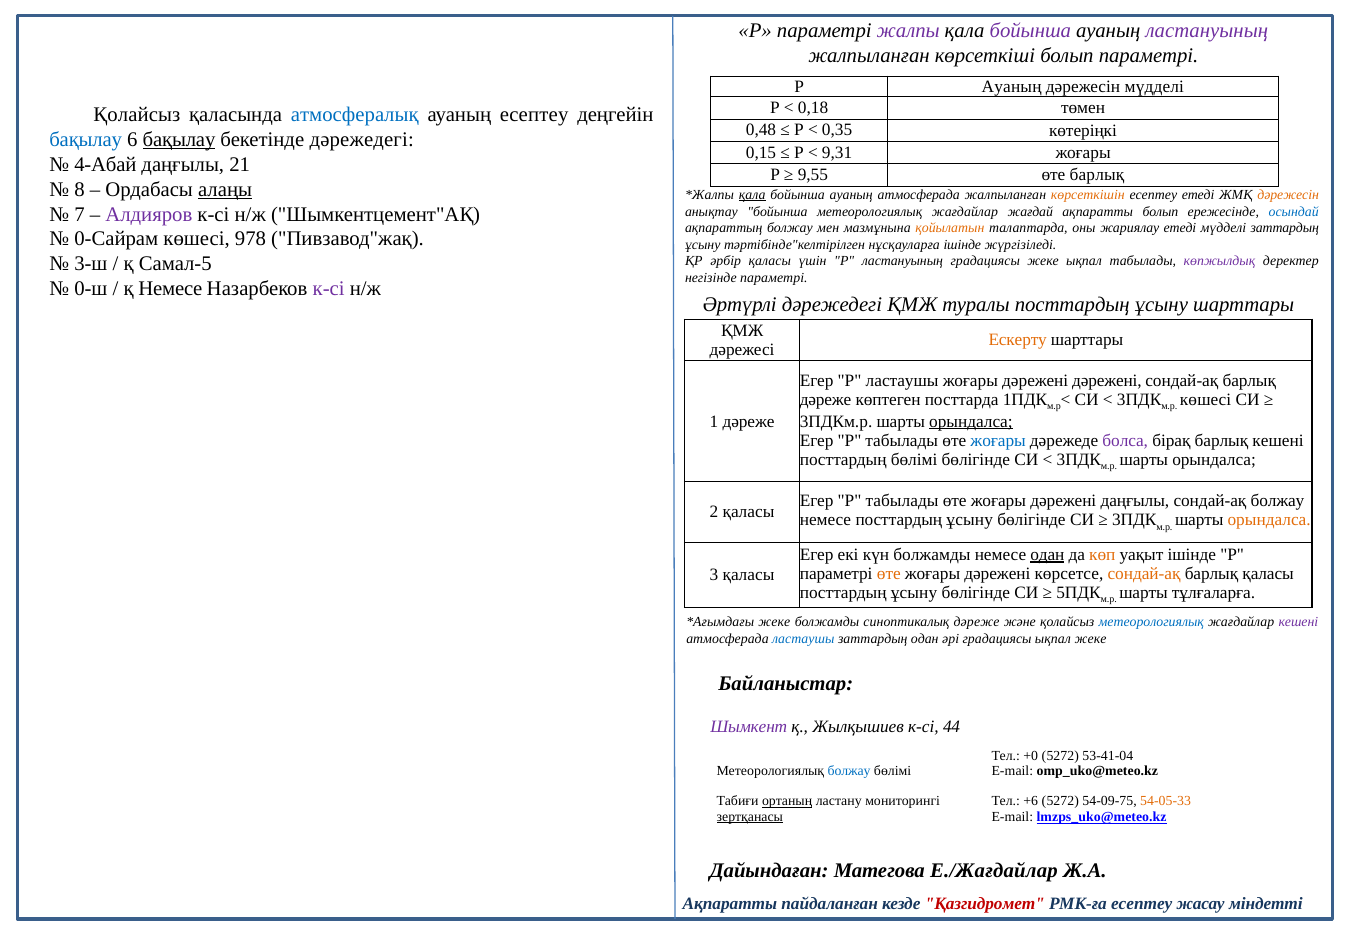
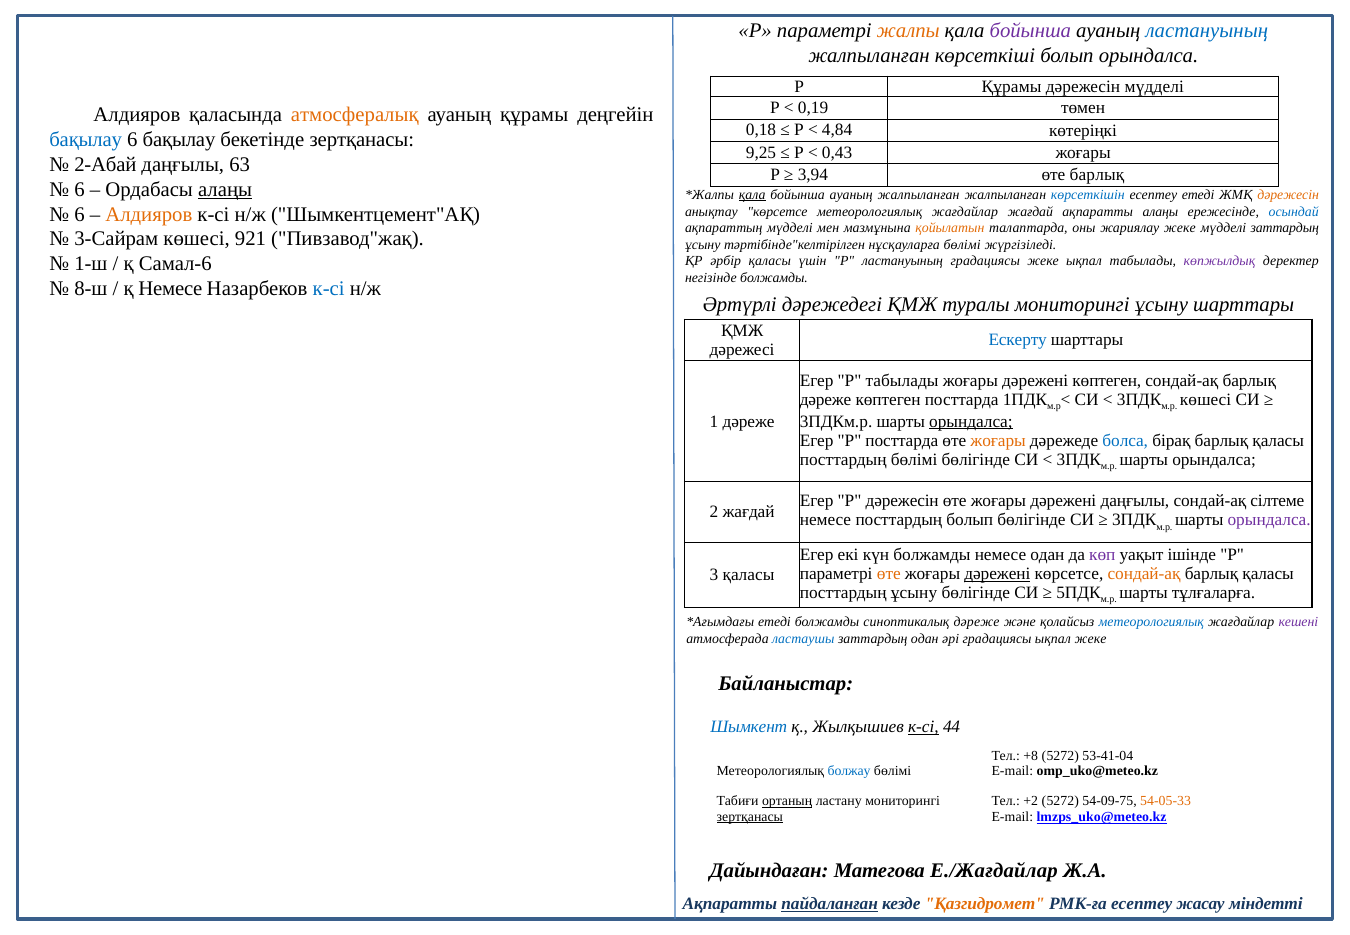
жалпы colour: purple -> orange
ластануының at (1207, 31) colour: purple -> blue
болып параметрі: параметрі -> орындалса
Р Ауаның: Ауаның -> Құрамы
0,18: 0,18 -> 0,19
Қолайсыз at (137, 114): Қолайсыз -> Алдияров
атмосфералық colour: blue -> orange
ауаның есептеу: есептеу -> құрамы
0,48: 0,48 -> 0,18
0,35: 0,35 -> 4,84
бақылау at (179, 139) underline: present -> none
бекетінде дәрежедегі: дәрежедегі -> зертқанасы
0,15: 0,15 -> 9,25
9,31: 9,31 -> 0,43
4-Абай: 4-Абай -> 2-Абай
21: 21 -> 63
9,55: 9,55 -> 3,94
8 at (79, 189): 8 -> 6
ауаның атмосферада: атмосферада -> жалпыланған
көрсеткішін colour: orange -> blue
7 at (79, 214): 7 -> 6
Алдияров at (149, 214) colour: purple -> orange
анықтау бойынша: бойынша -> көрсетсе
ақпаратты болып: болып -> алаңы
ақпараттың болжау: болжау -> мүдделі
жариялау етеді: етеді -> жеке
0-Сайрам: 0-Сайрам -> 3-Сайрам
978: 978 -> 921
нұсқауларға ішінде: ішінде -> бөлімі
3-ш: 3-ш -> 1-ш
Самал-5: Самал-5 -> Самал-6
негізінде параметрі: параметрі -> болжамды
0-ш: 0-ш -> 8-ш
к-сі at (329, 289) colour: purple -> blue
туралы посттардың: посттардың -> мониторингі
Ескерту colour: orange -> blue
Р ластаушы: ластаушы -> табылады
дәрежені дәрежені: дәрежені -> көптеген
P табылады: табылады -> посттарда
жоғары at (998, 440) colour: blue -> orange
болса colour: purple -> blue
бірақ барлық кешені: кешені -> қаласы
Р табылады: табылады -> дәрежесін
сондай-ақ болжау: болжау -> сілтеме
2 қаласы: қаласы -> жағдай
немесе посттардың ұсыну: ұсыну -> болып
орындалса at (1269, 520) colour: orange -> purple
одан at (1047, 554) underline: present -> none
көп colour: orange -> purple
дәрежені at (997, 573) underline: none -> present
жеке at (774, 622): жеке -> етеді
Шымкент colour: purple -> blue
к-сі at (923, 726) underline: none -> present
+0: +0 -> +8
+6: +6 -> +2
пайдаланған underline: none -> present
Қазгидромет colour: red -> orange
